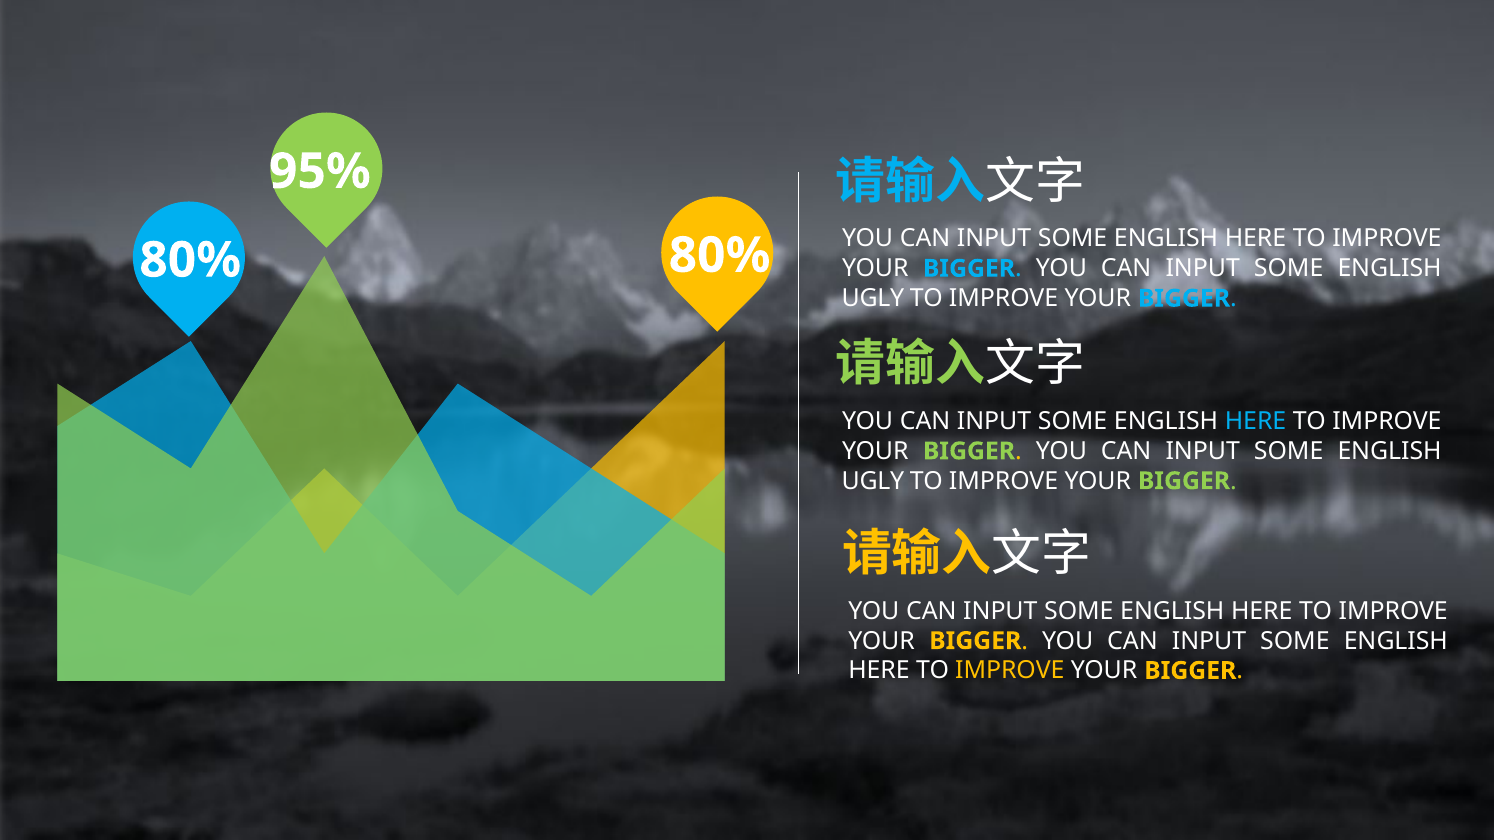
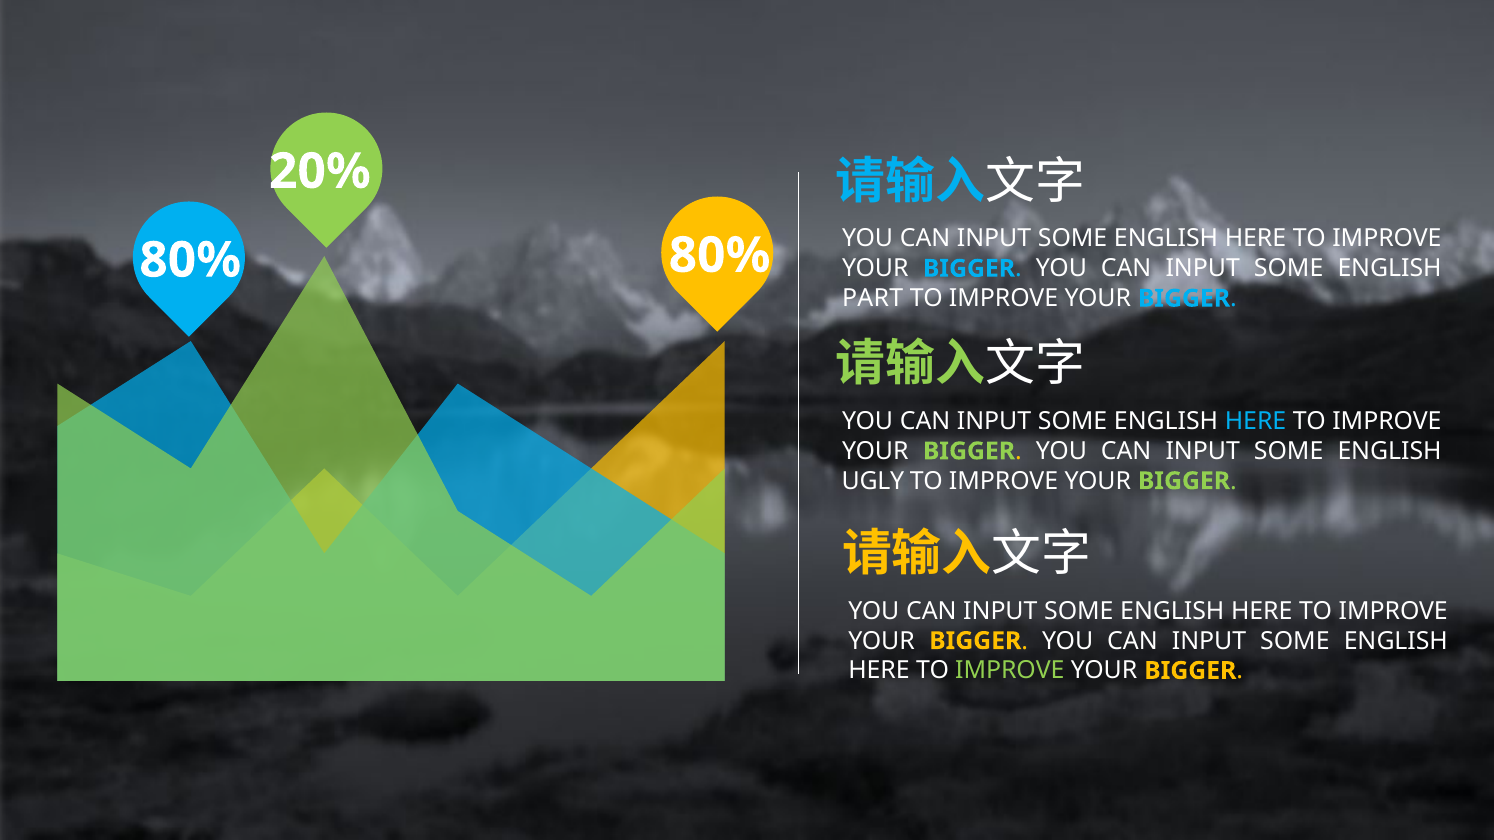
95%: 95% -> 20%
UGLY at (873, 299): UGLY -> PART
IMPROVE at (1010, 671) colour: yellow -> light green
